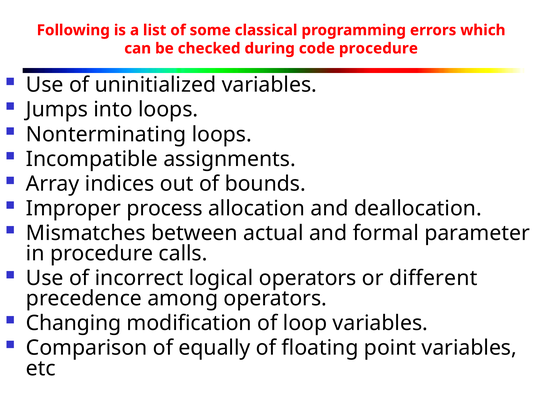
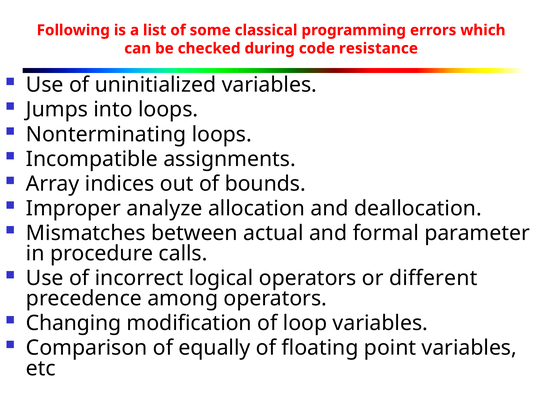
code procedure: procedure -> resistance
process: process -> analyze
